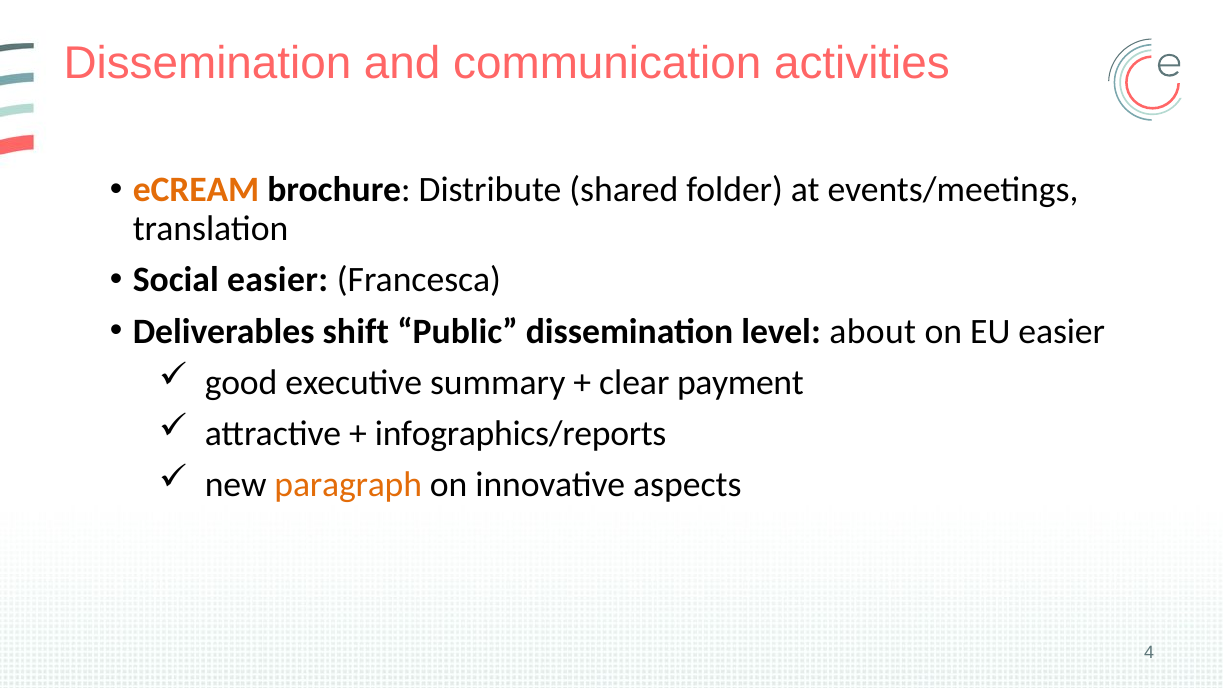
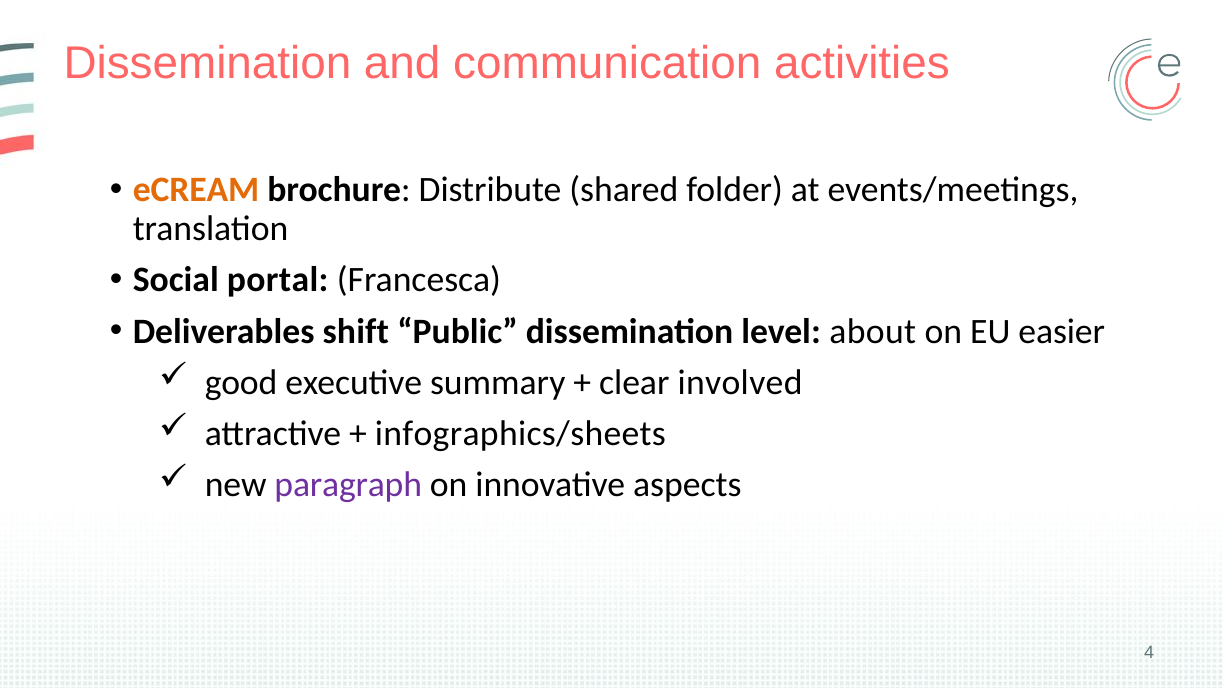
Social easier: easier -> portal
payment: payment -> involved
infographics/reports: infographics/reports -> infographics/sheets
paragraph colour: orange -> purple
